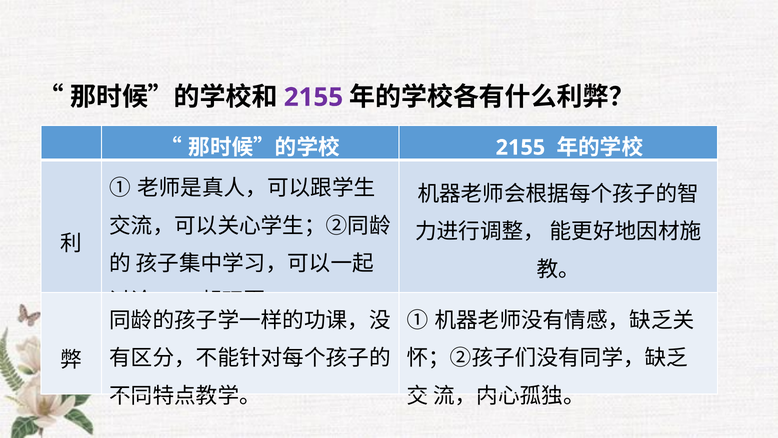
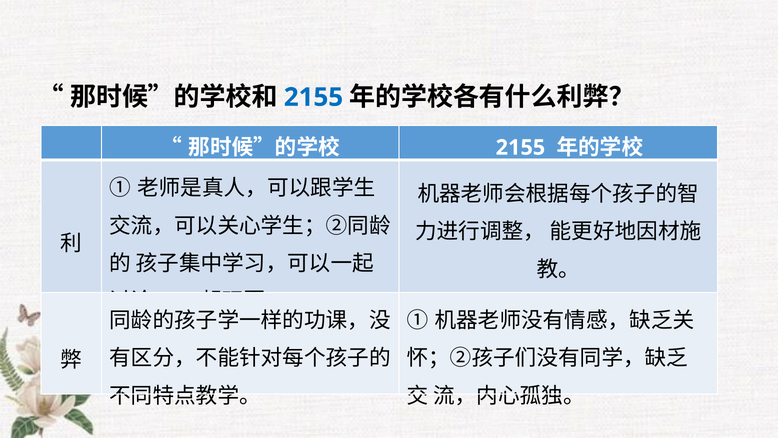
2155 at (313, 97) colour: purple -> blue
